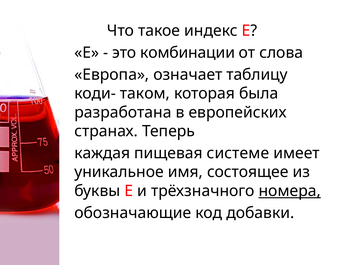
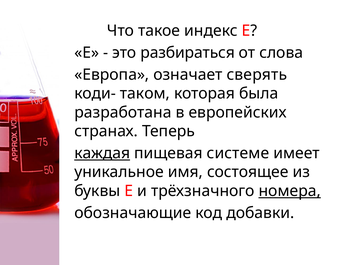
комбинации: комбинации -> разбираться
таблицу: таблицу -> сверять
каждая underline: none -> present
